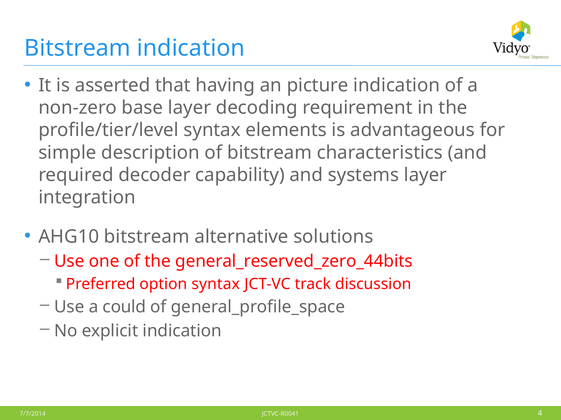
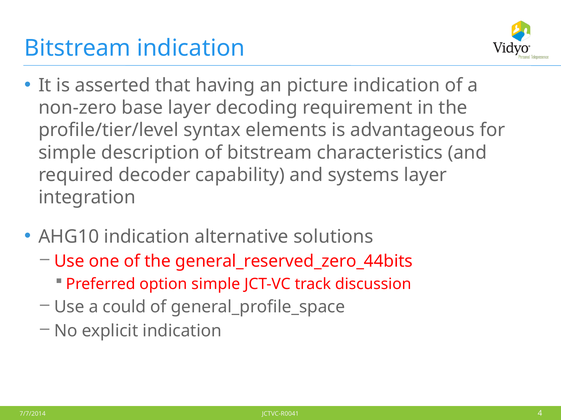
AHG10 bitstream: bitstream -> indication
option syntax: syntax -> simple
